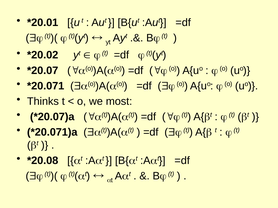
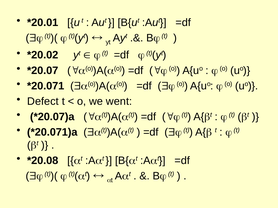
Thinks: Thinks -> Defect
most: most -> went
